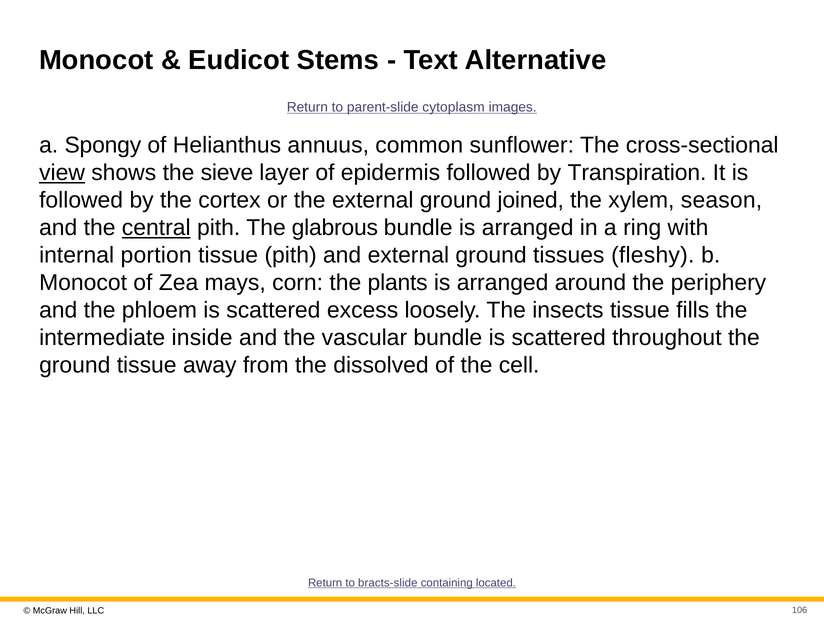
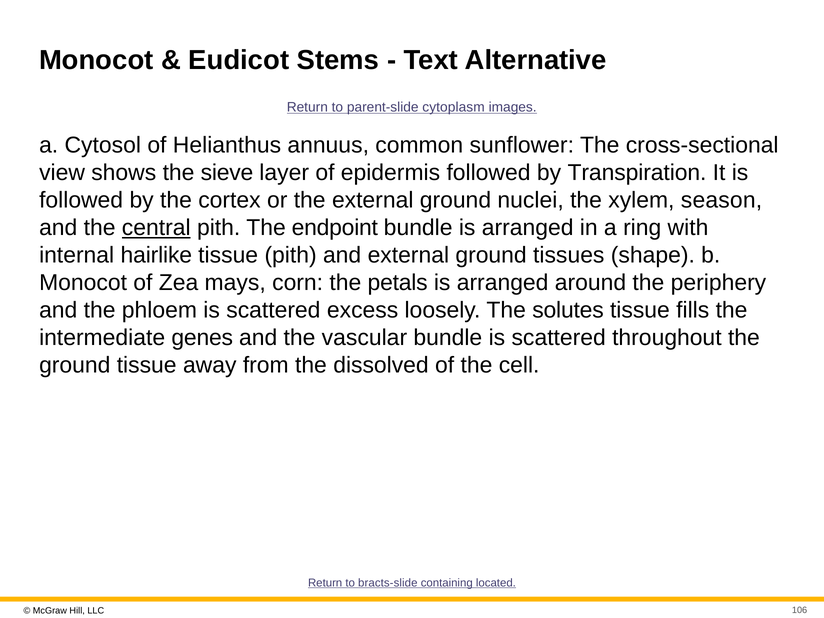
Spongy: Spongy -> Cytosol
view underline: present -> none
joined: joined -> nuclei
glabrous: glabrous -> endpoint
portion: portion -> hairlike
fleshy: fleshy -> shape
plants: plants -> petals
insects: insects -> solutes
inside: inside -> genes
